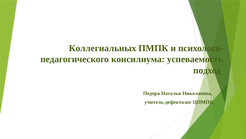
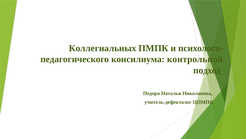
успеваемость: успеваемость -> контрольной
